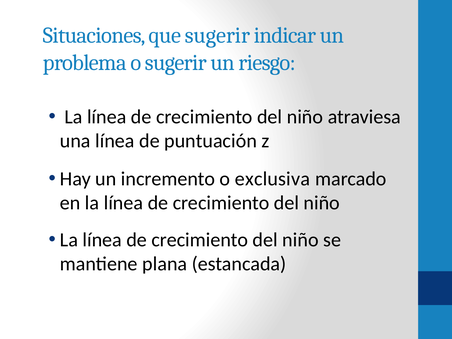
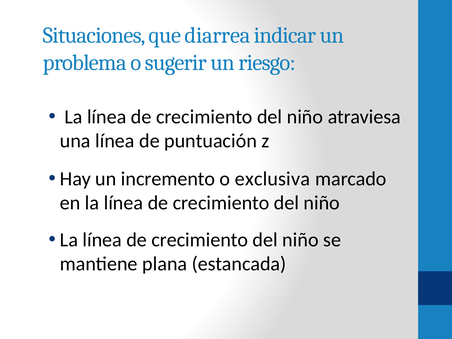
que sugerir: sugerir -> diarrea
